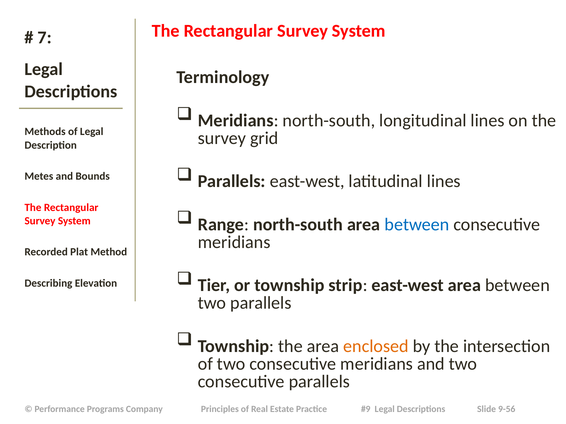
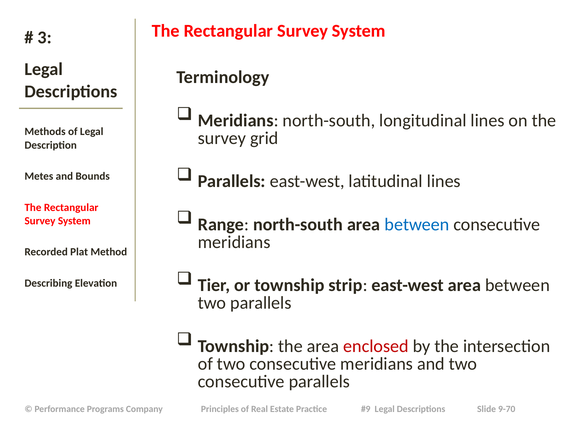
7: 7 -> 3
enclosed colour: orange -> red
9-56: 9-56 -> 9-70
